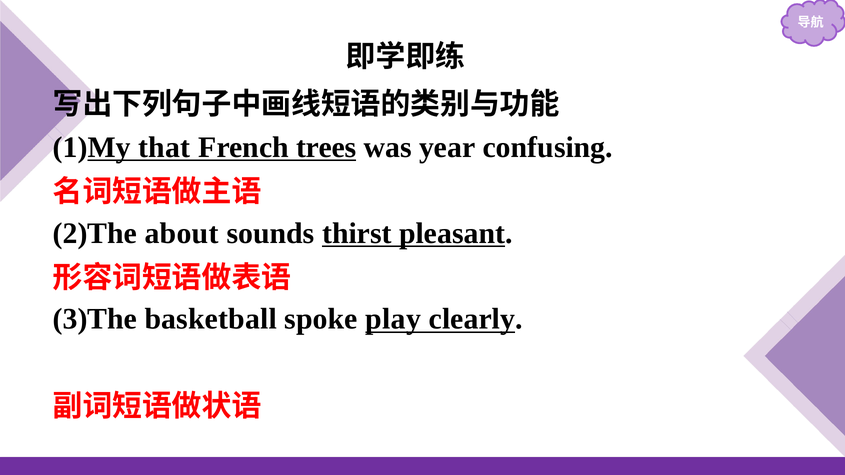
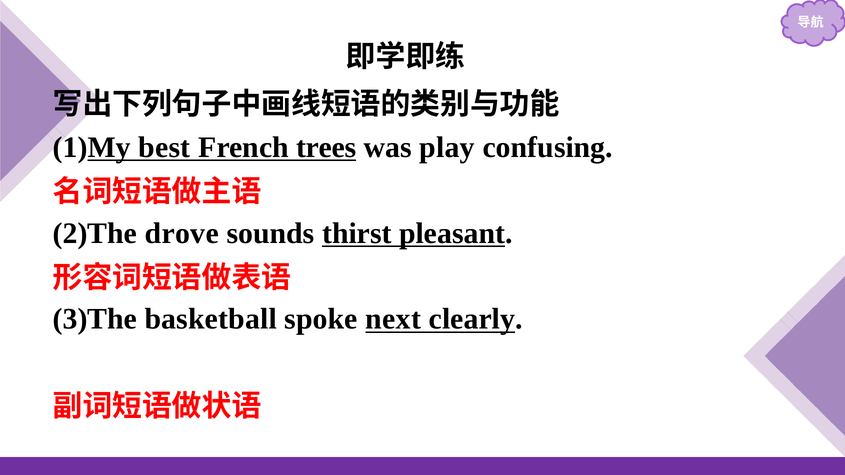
that: that -> best
year: year -> play
about: about -> drove
play: play -> next
